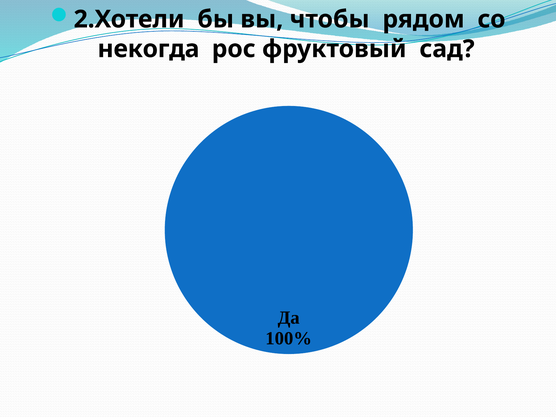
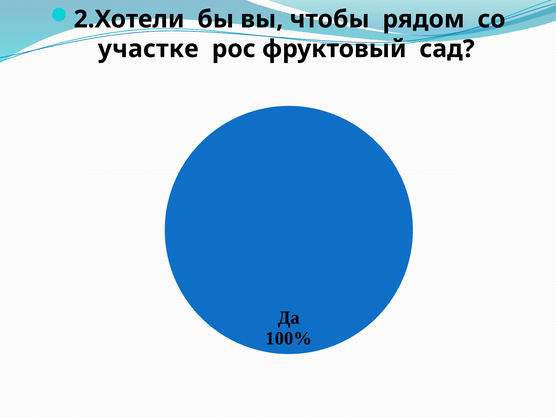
некогда: некогда -> участке
